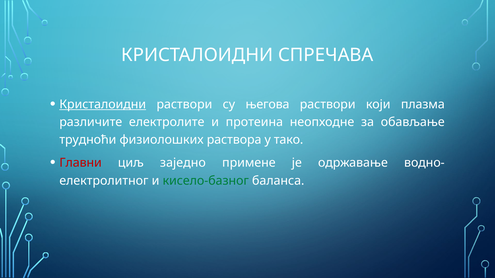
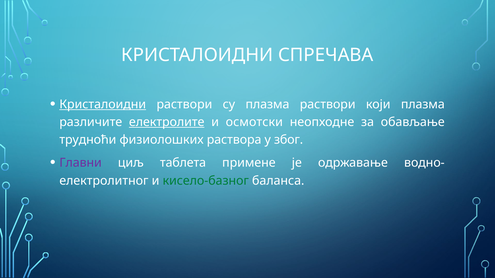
су његова: његова -> плазма
електролите underline: none -> present
протеина: протеина -> осмотски
тако: тако -> због
Главни colour: red -> purple
заједно: заједно -> таблета
